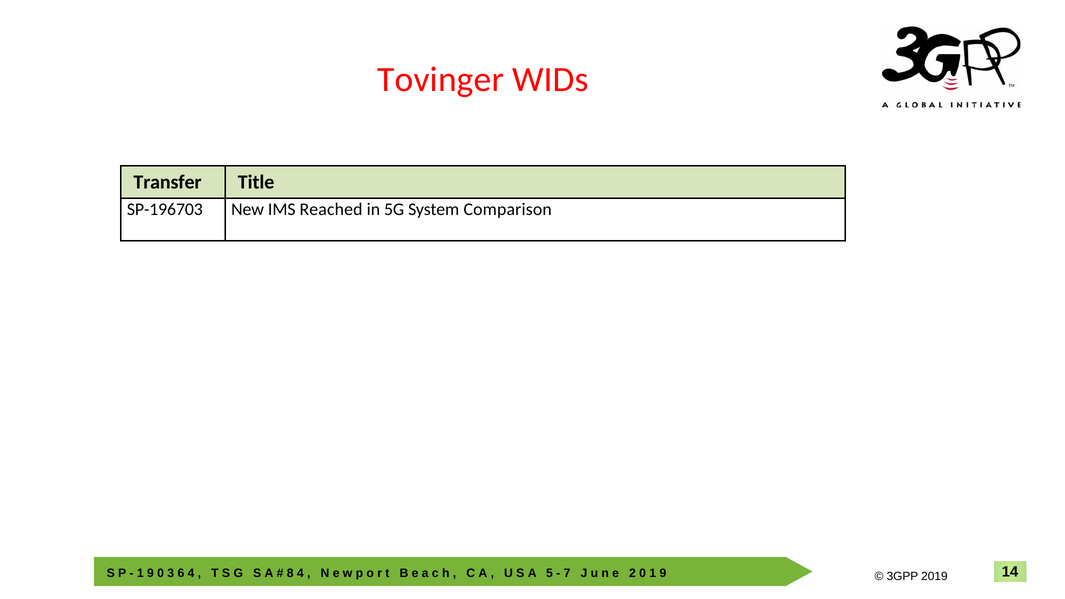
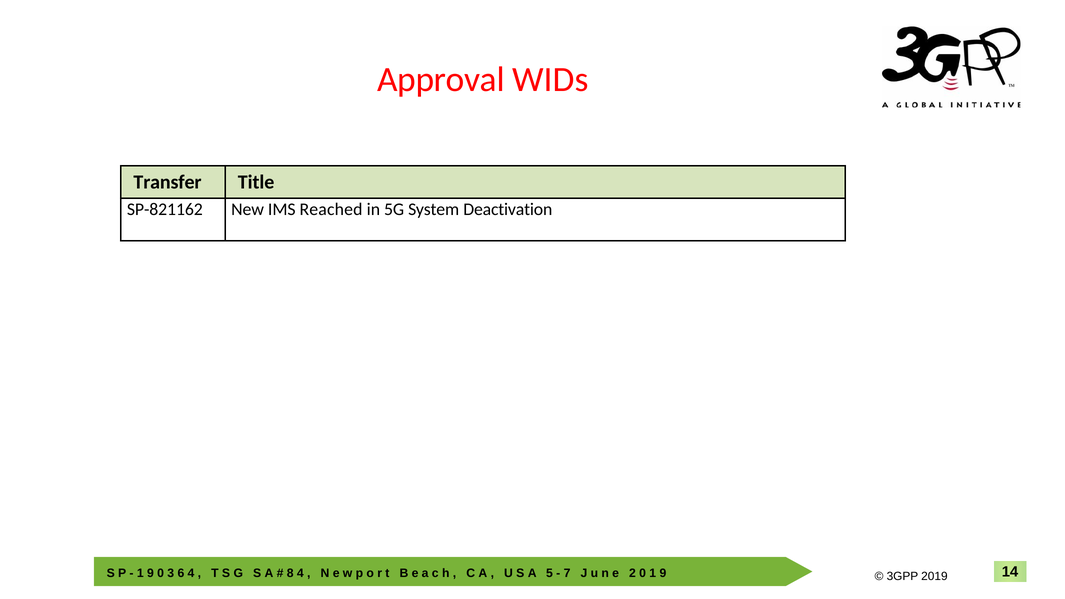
Tovinger: Tovinger -> Approval
SP-196703: SP-196703 -> SP-821162
Comparison: Comparison -> Deactivation
